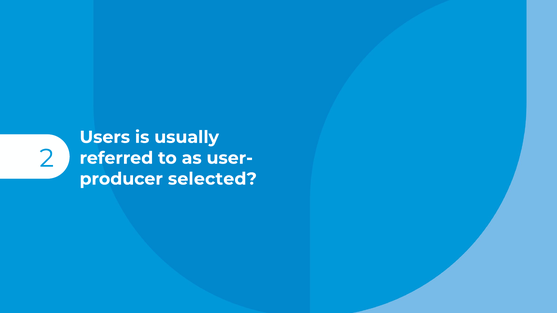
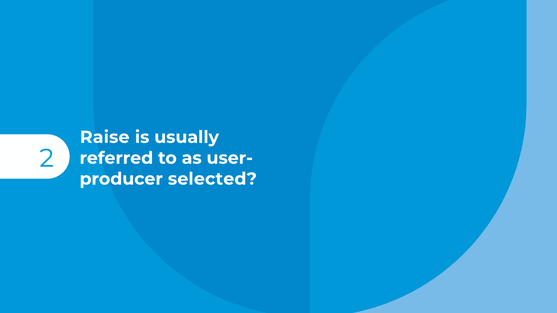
Users: Users -> Raise
